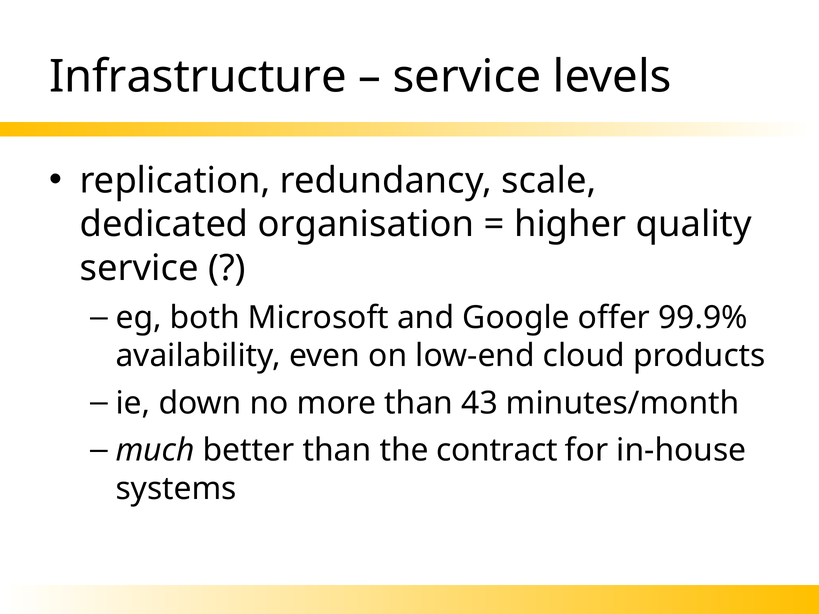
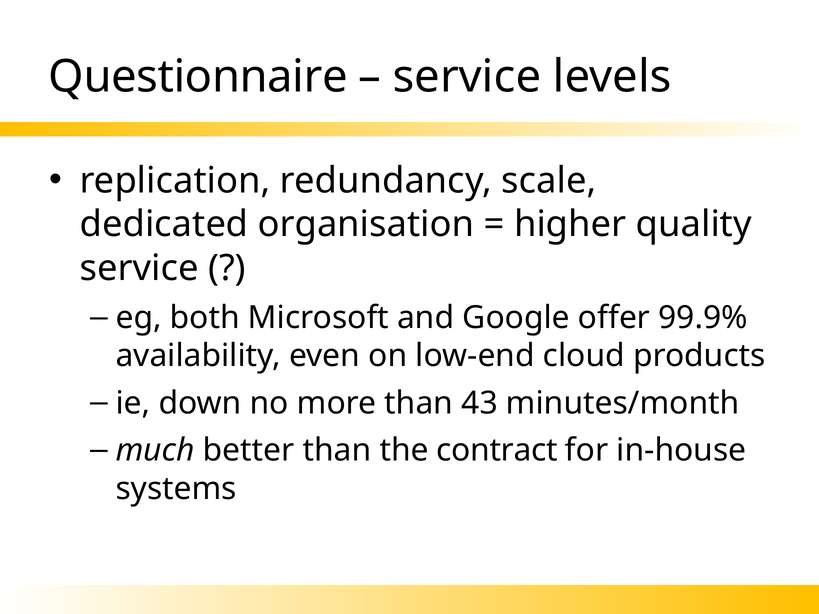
Infrastructure: Infrastructure -> Questionnaire
